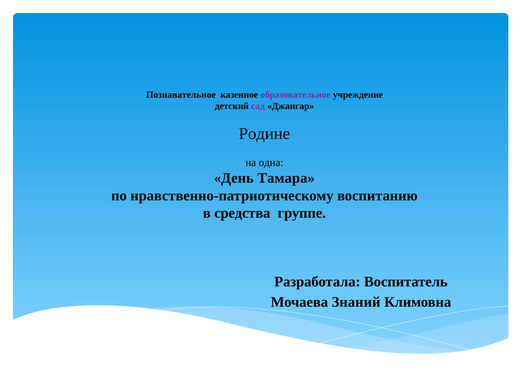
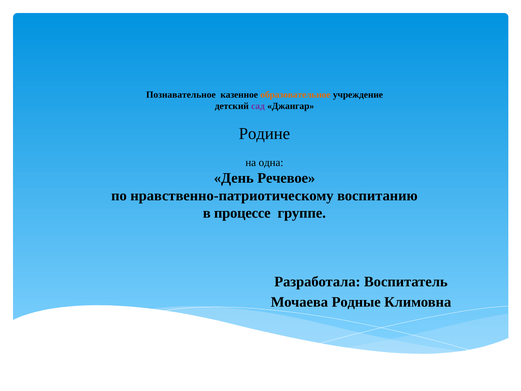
образовательное colour: purple -> orange
Тамара: Тамара -> Речевое
средства: средства -> процессе
Знаний: Знаний -> Родные
